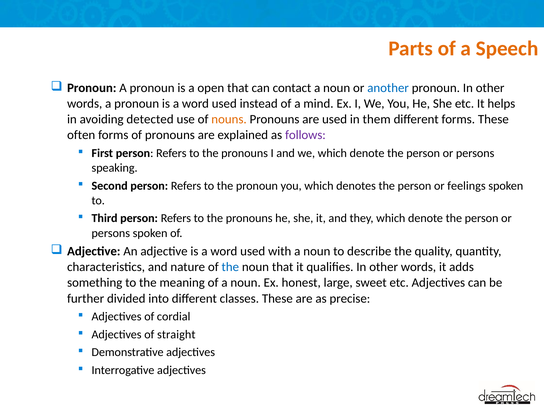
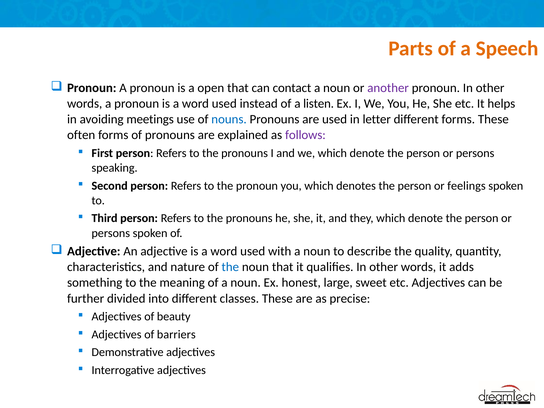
another colour: blue -> purple
mind: mind -> listen
detected: detected -> meetings
nouns colour: orange -> blue
them: them -> letter
cordial: cordial -> beauty
straight: straight -> barriers
